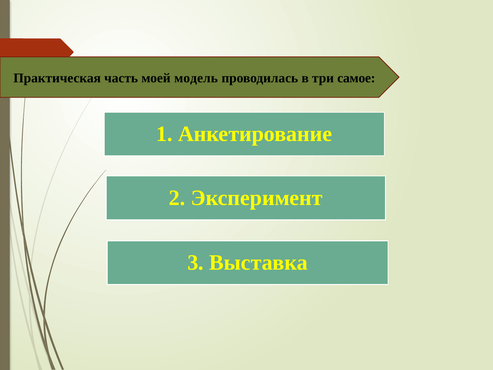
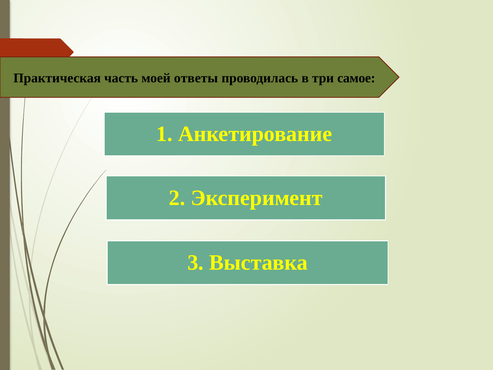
модель: модель -> ответы
